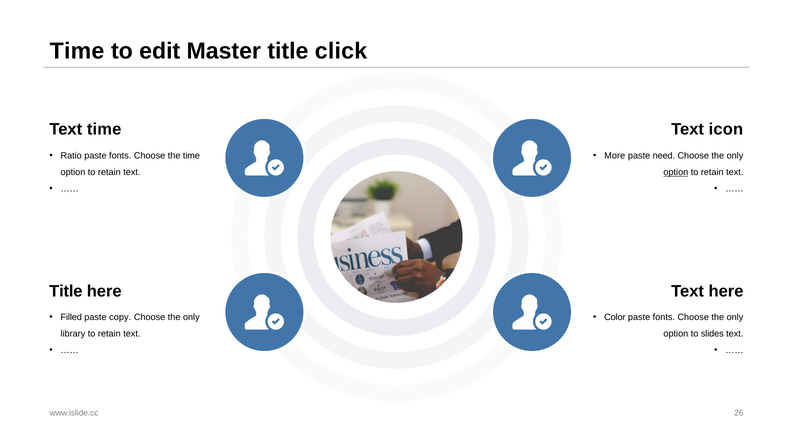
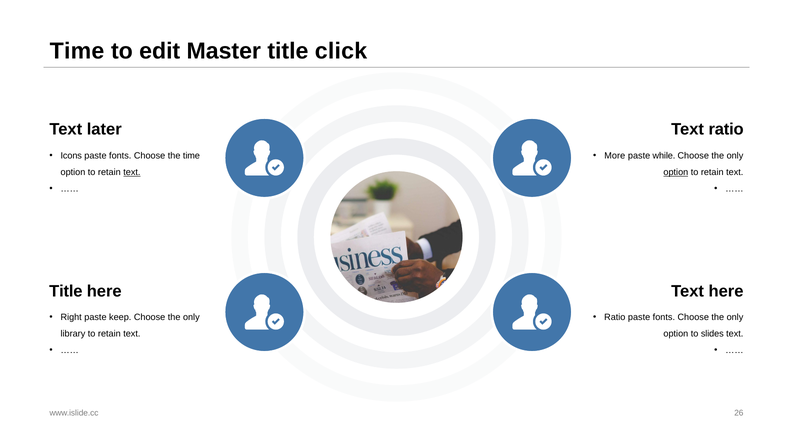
Text time: time -> later
Text icon: icon -> ratio
Ratio: Ratio -> Icons
need: need -> while
text at (132, 172) underline: none -> present
Filled: Filled -> Right
copy: copy -> keep
Color at (615, 318): Color -> Ratio
